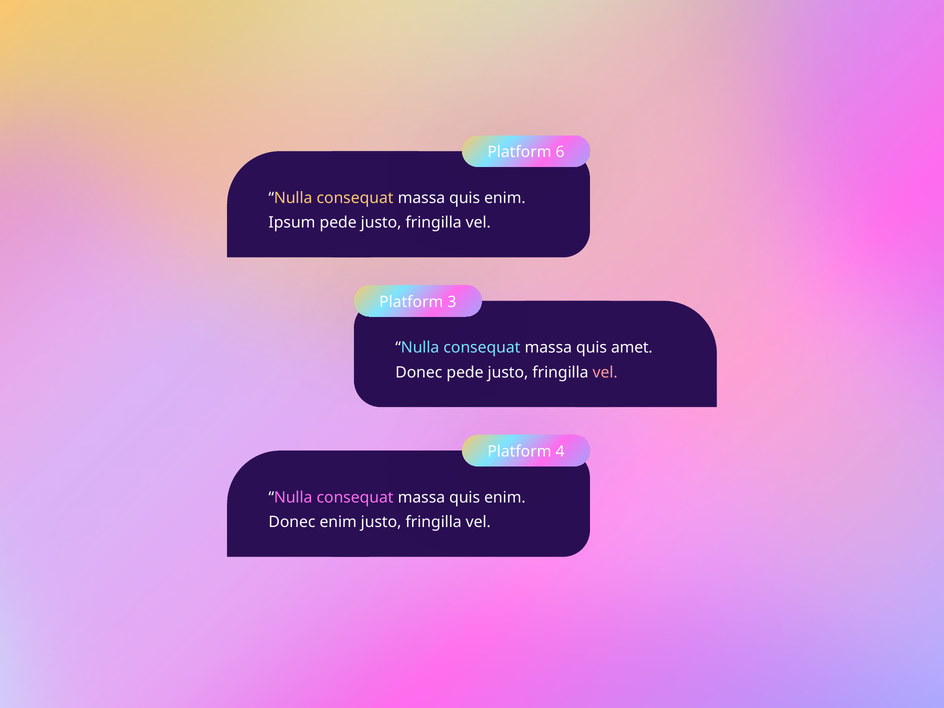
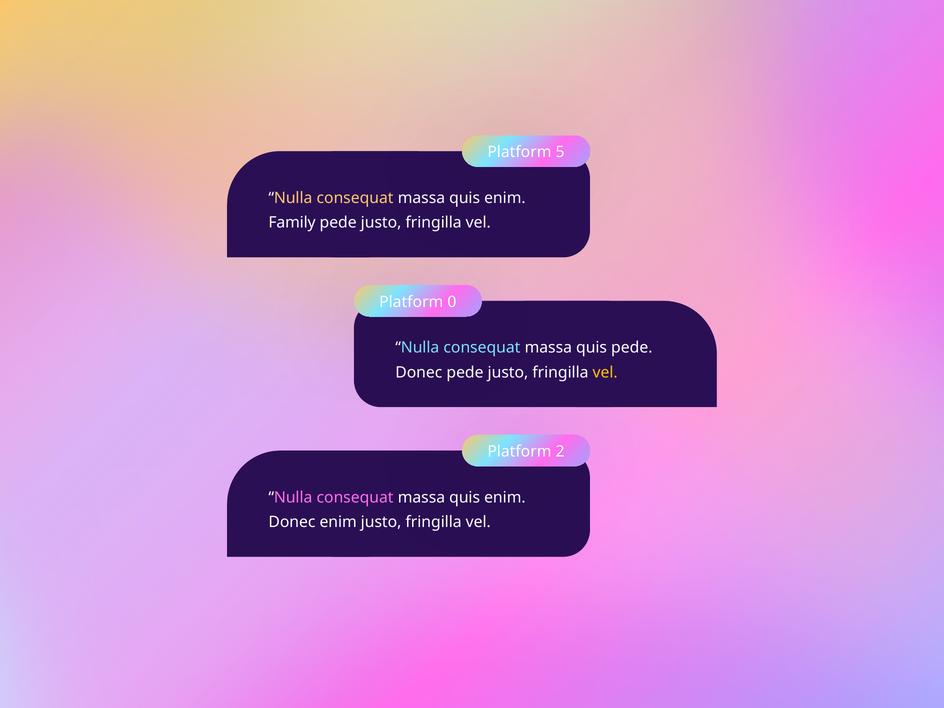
6: 6 -> 5
Ipsum: Ipsum -> Family
3: 3 -> 0
quis amet: amet -> pede
vel at (605, 372) colour: pink -> yellow
4: 4 -> 2
